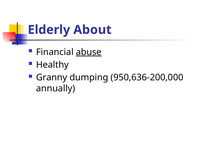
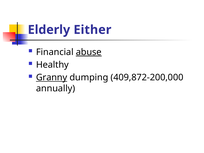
About: About -> Either
Granny underline: none -> present
950,636-200,000: 950,636-200,000 -> 409,872-200,000
